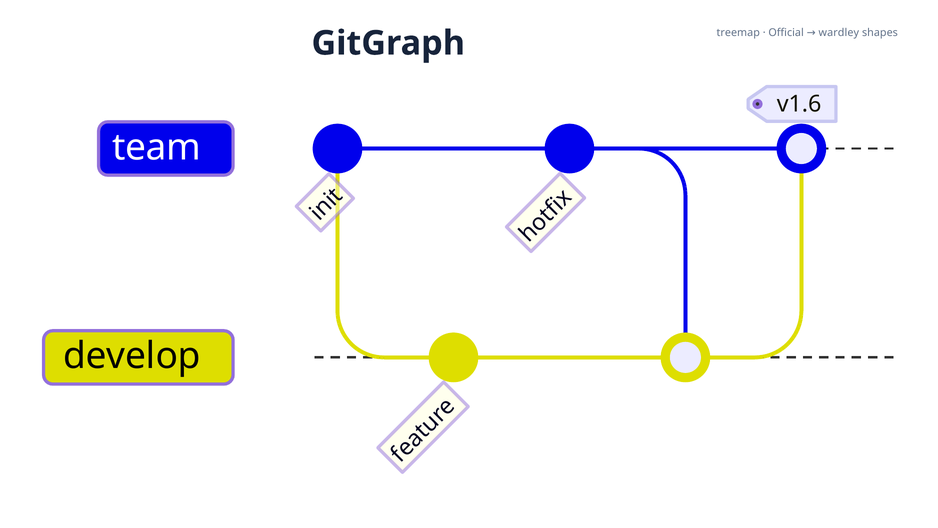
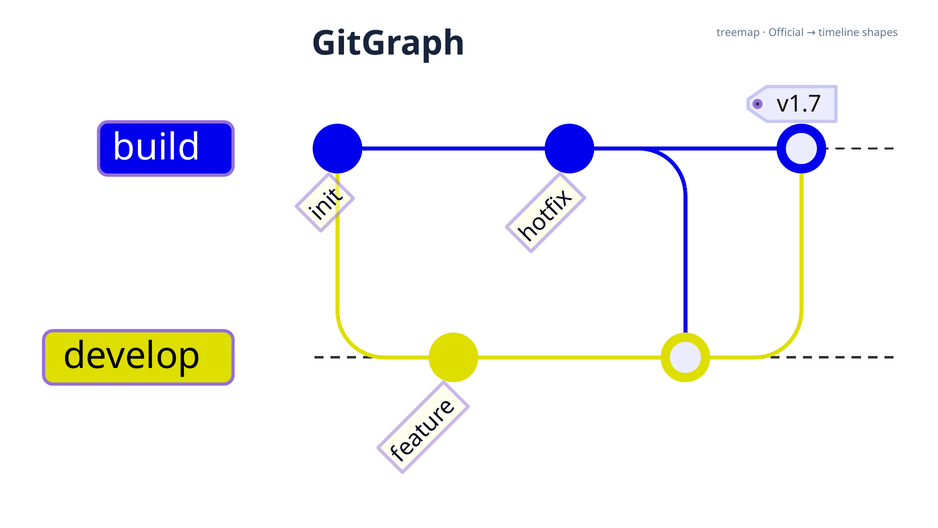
wardley: wardley -> timeline
v1.6: v1.6 -> v1.7
team: team -> build
